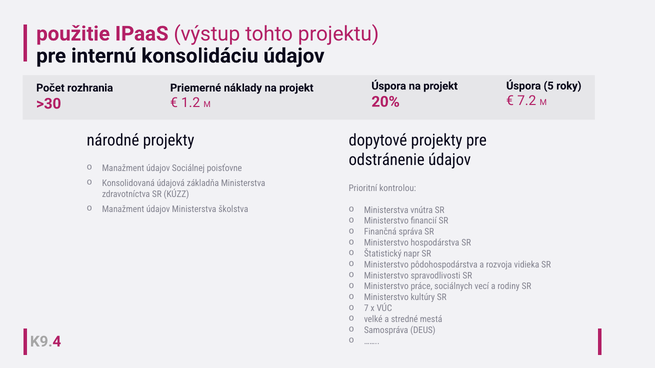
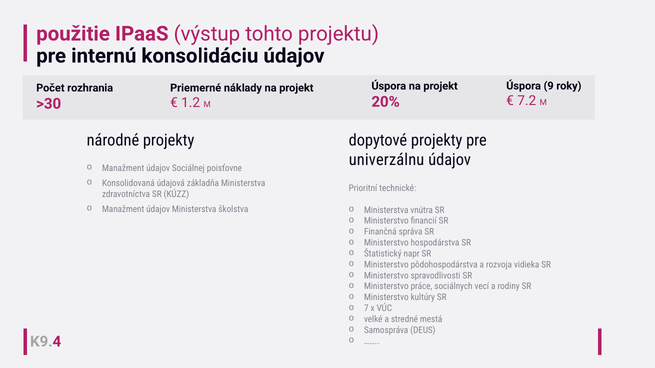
5: 5 -> 9
odstránenie: odstránenie -> univerzálnu
kontrolou: kontrolou -> technické
